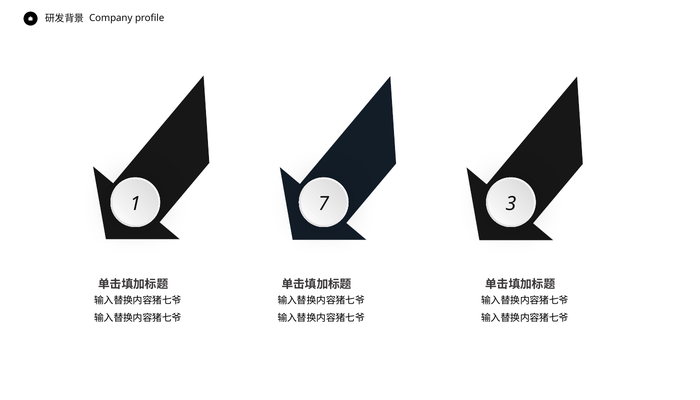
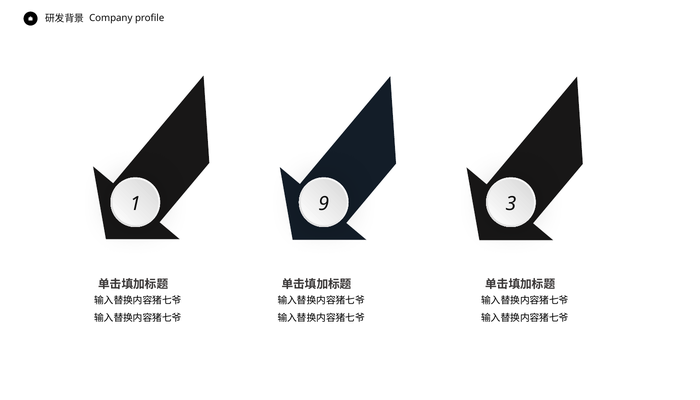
7: 7 -> 9
